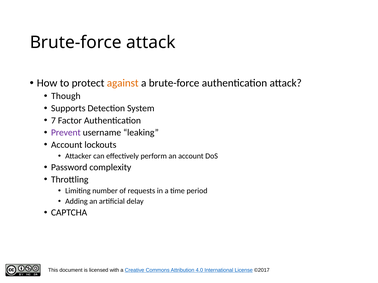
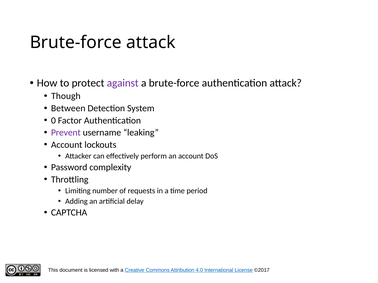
against colour: orange -> purple
Supports: Supports -> Between
7: 7 -> 0
